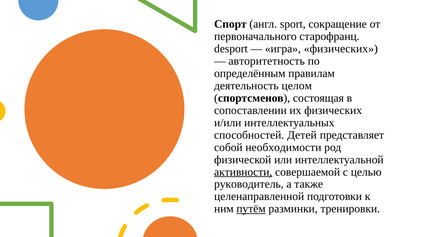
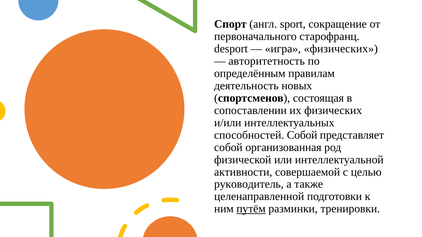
целом: целом -> новых
способностей Детей: Детей -> Собой
необходимости: необходимости -> организованная
активности underline: present -> none
